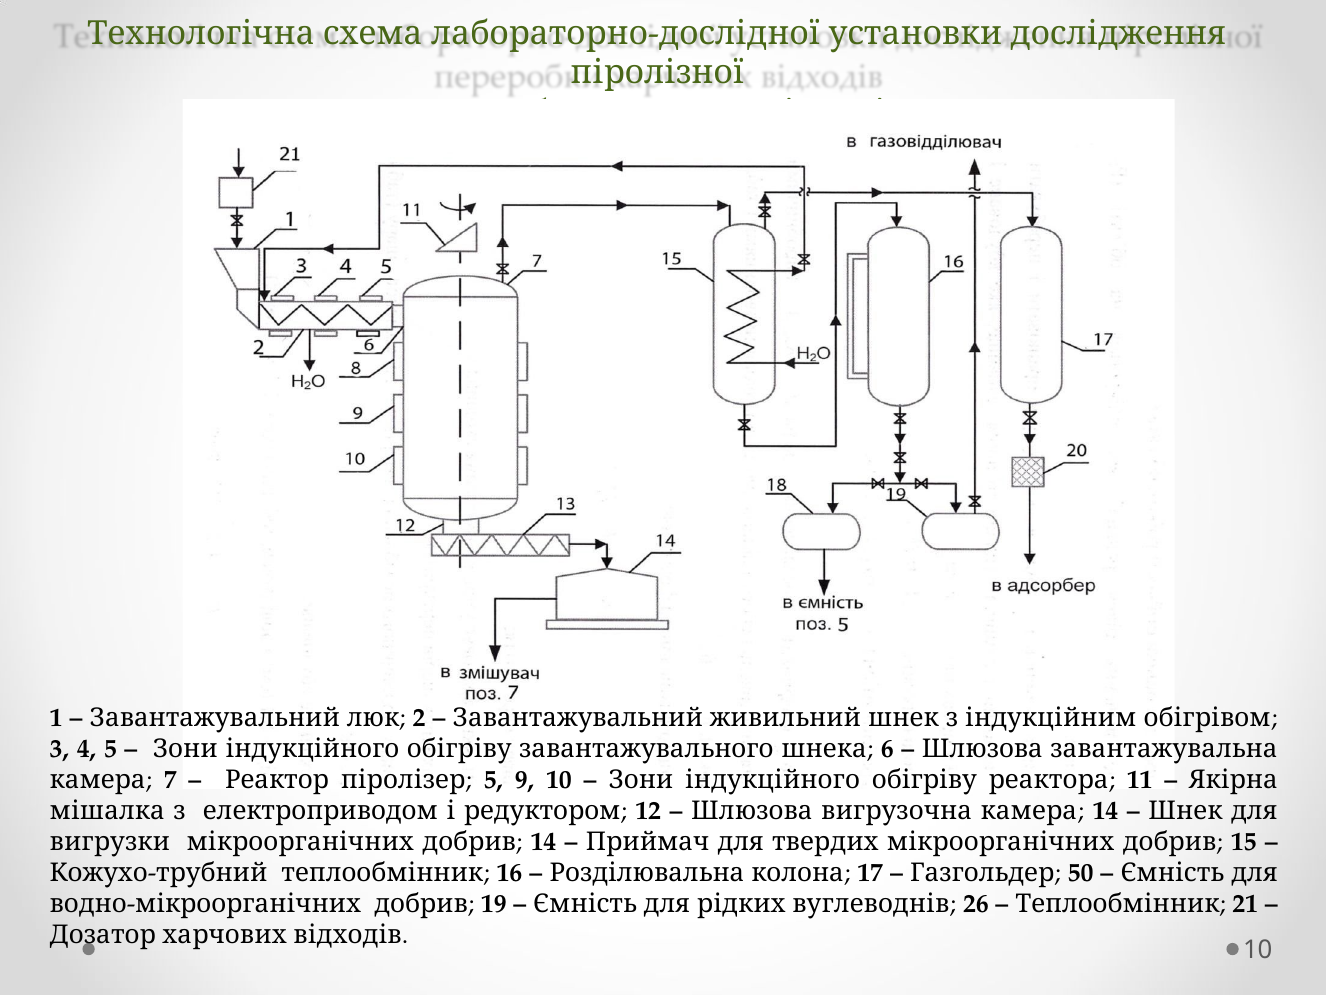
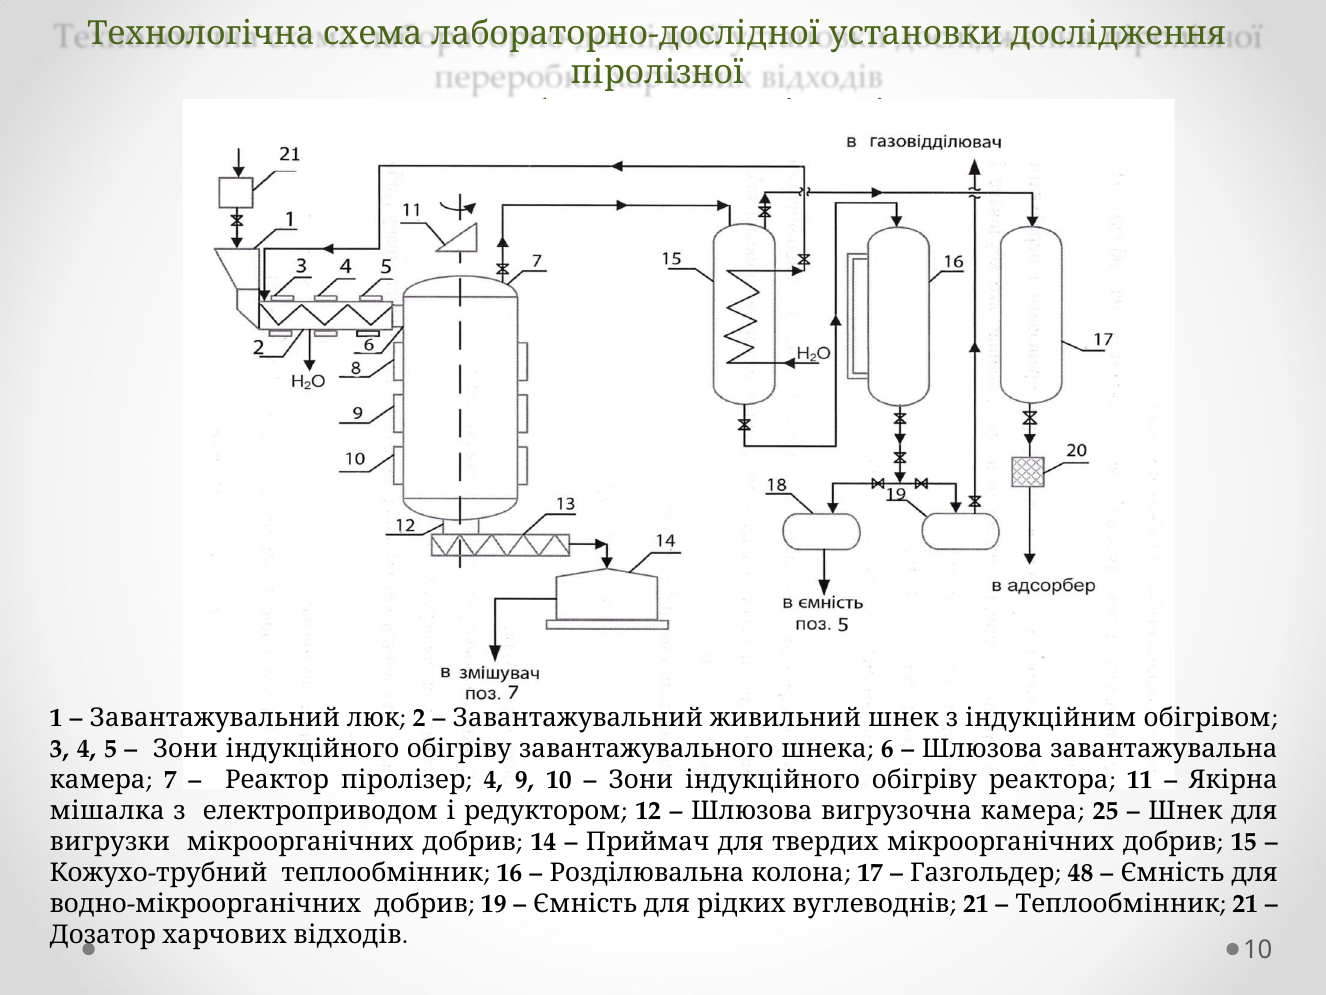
піролізер 5: 5 -> 4
камера 14: 14 -> 25
50: 50 -> 48
вуглеводнів 26: 26 -> 21
